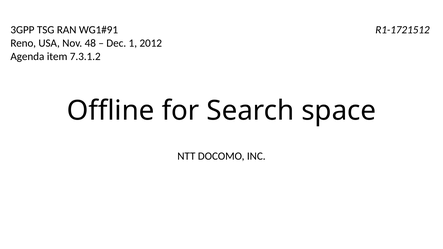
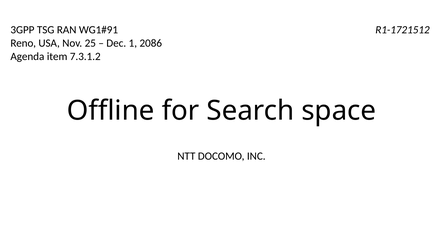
48: 48 -> 25
2012: 2012 -> 2086
